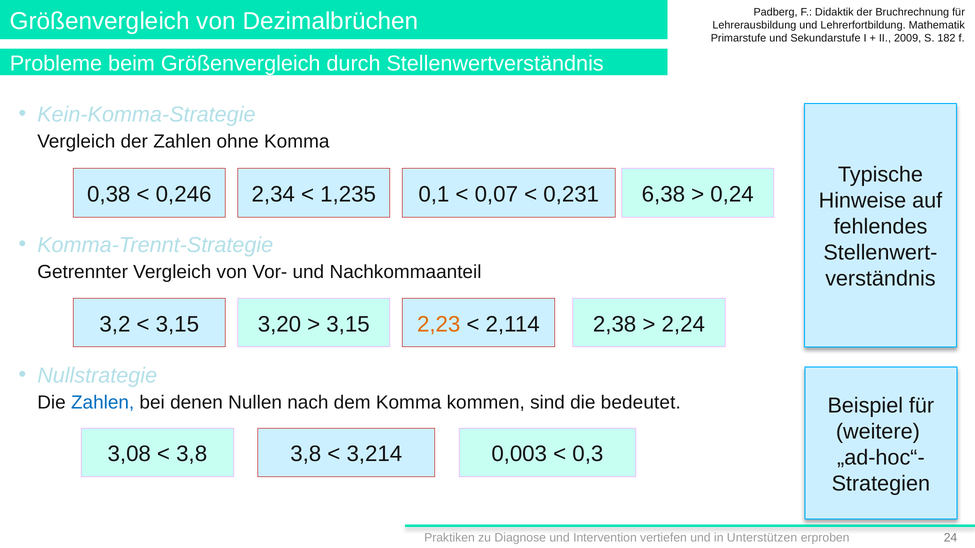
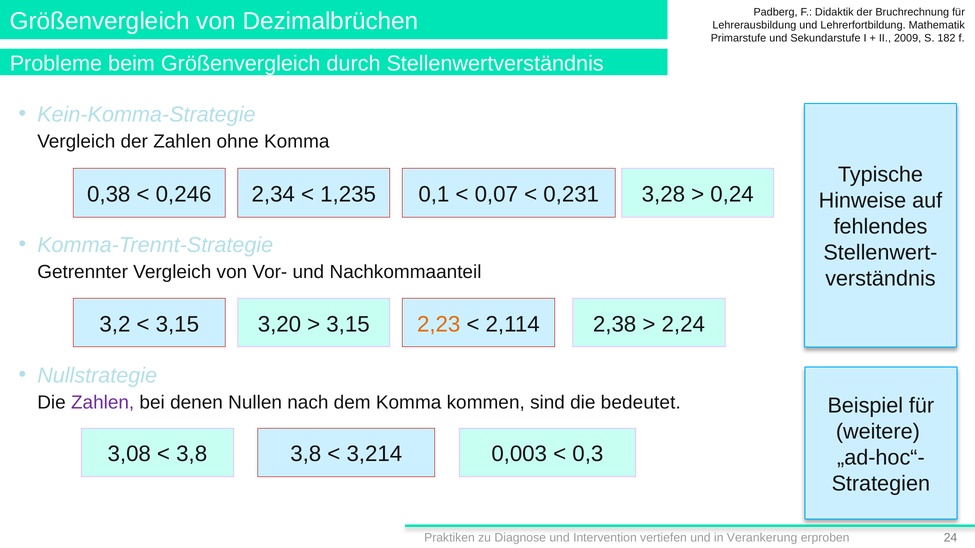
6,38: 6,38 -> 3,28
Zahlen at (103, 403) colour: blue -> purple
Unterstützen: Unterstützen -> Verankerung
